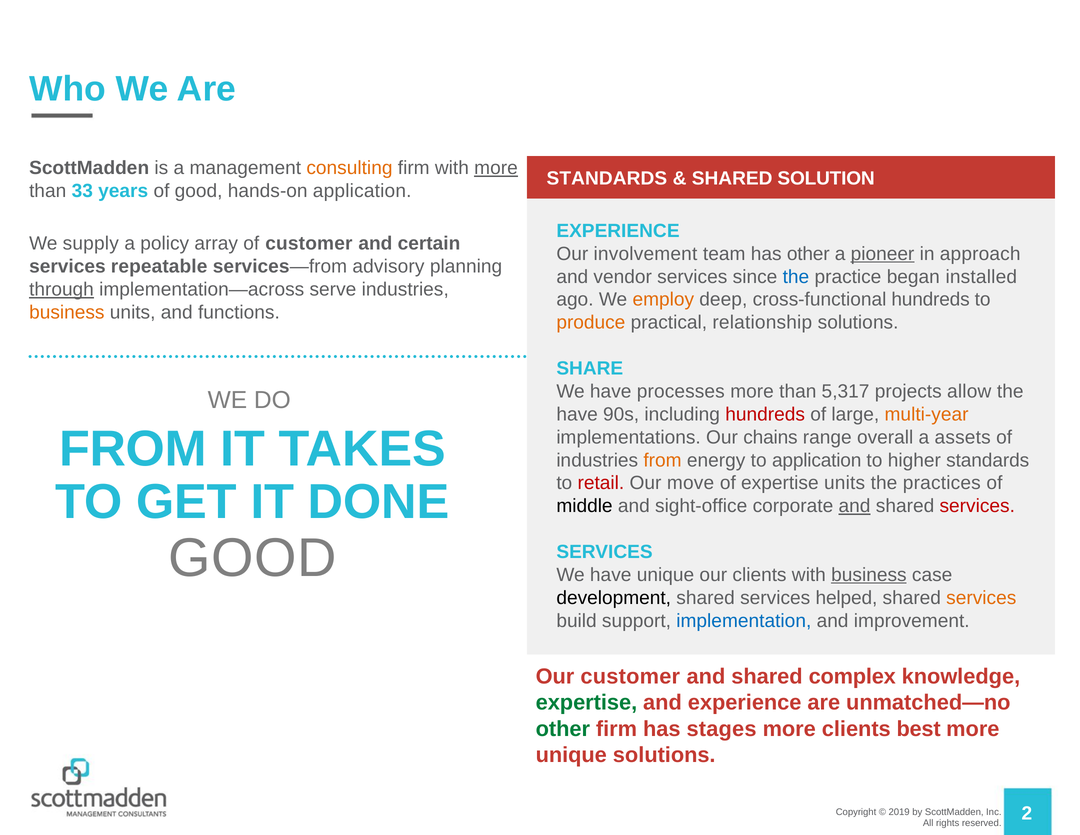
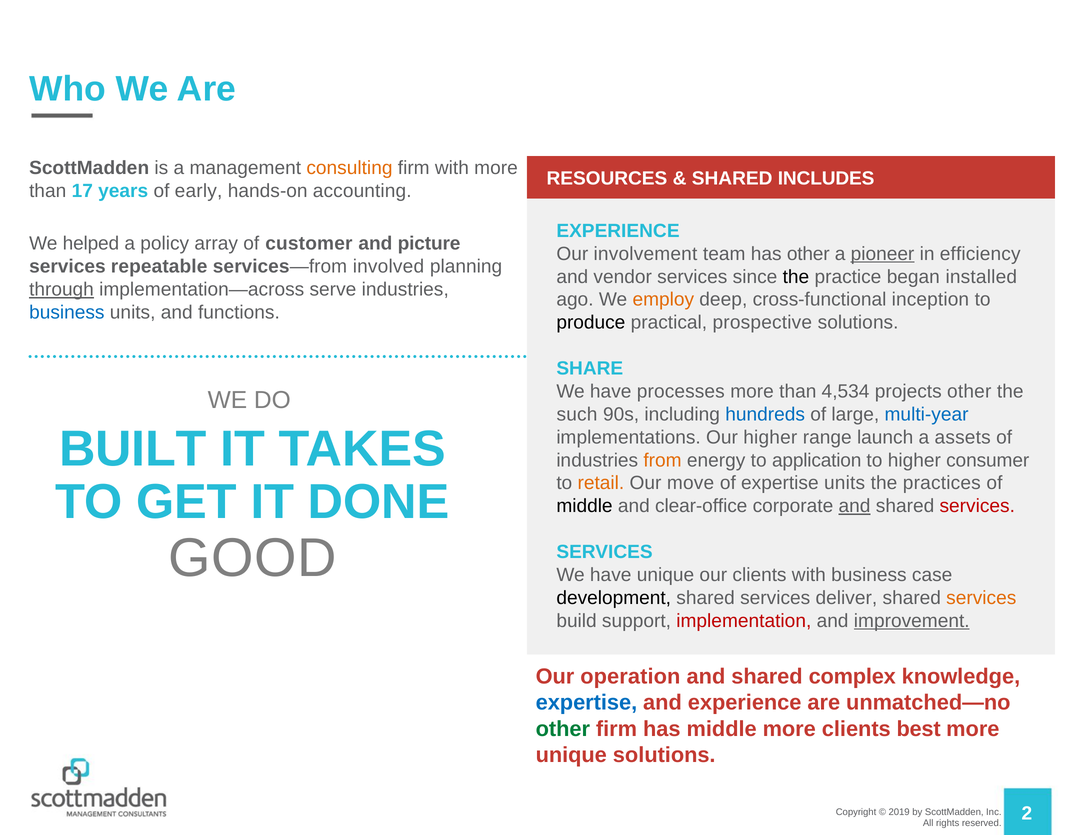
more at (496, 168) underline: present -> none
STANDARDS at (607, 179): STANDARDS -> RESOURCES
SOLUTION: SOLUTION -> INCLUDES
33: 33 -> 17
of good: good -> early
hands-on application: application -> accounting
supply: supply -> helped
certain: certain -> picture
approach: approach -> efficiency
advisory: advisory -> involved
the at (796, 277) colour: blue -> black
cross-functional hundreds: hundreds -> inception
business at (67, 312) colour: orange -> blue
produce colour: orange -> black
relationship: relationship -> prospective
5,317: 5,317 -> 4,534
projects allow: allow -> other
have at (577, 414): have -> such
hundreds at (765, 414) colour: red -> blue
multi-year colour: orange -> blue
FROM at (133, 449): FROM -> BUILT
Our chains: chains -> higher
overall: overall -> launch
higher standards: standards -> consumer
retail colour: red -> orange
sight-office: sight-office -> clear-office
business at (869, 575) underline: present -> none
helped: helped -> deliver
implementation colour: blue -> red
improvement underline: none -> present
Our customer: customer -> operation
expertise at (586, 702) colour: green -> blue
has stages: stages -> middle
